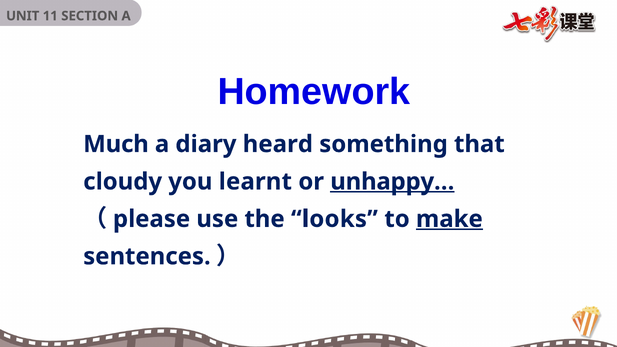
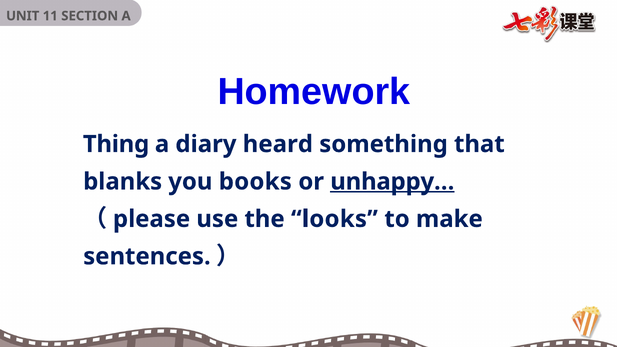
Much: Much -> Thing
cloudy: cloudy -> blanks
learnt: learnt -> books
make underline: present -> none
